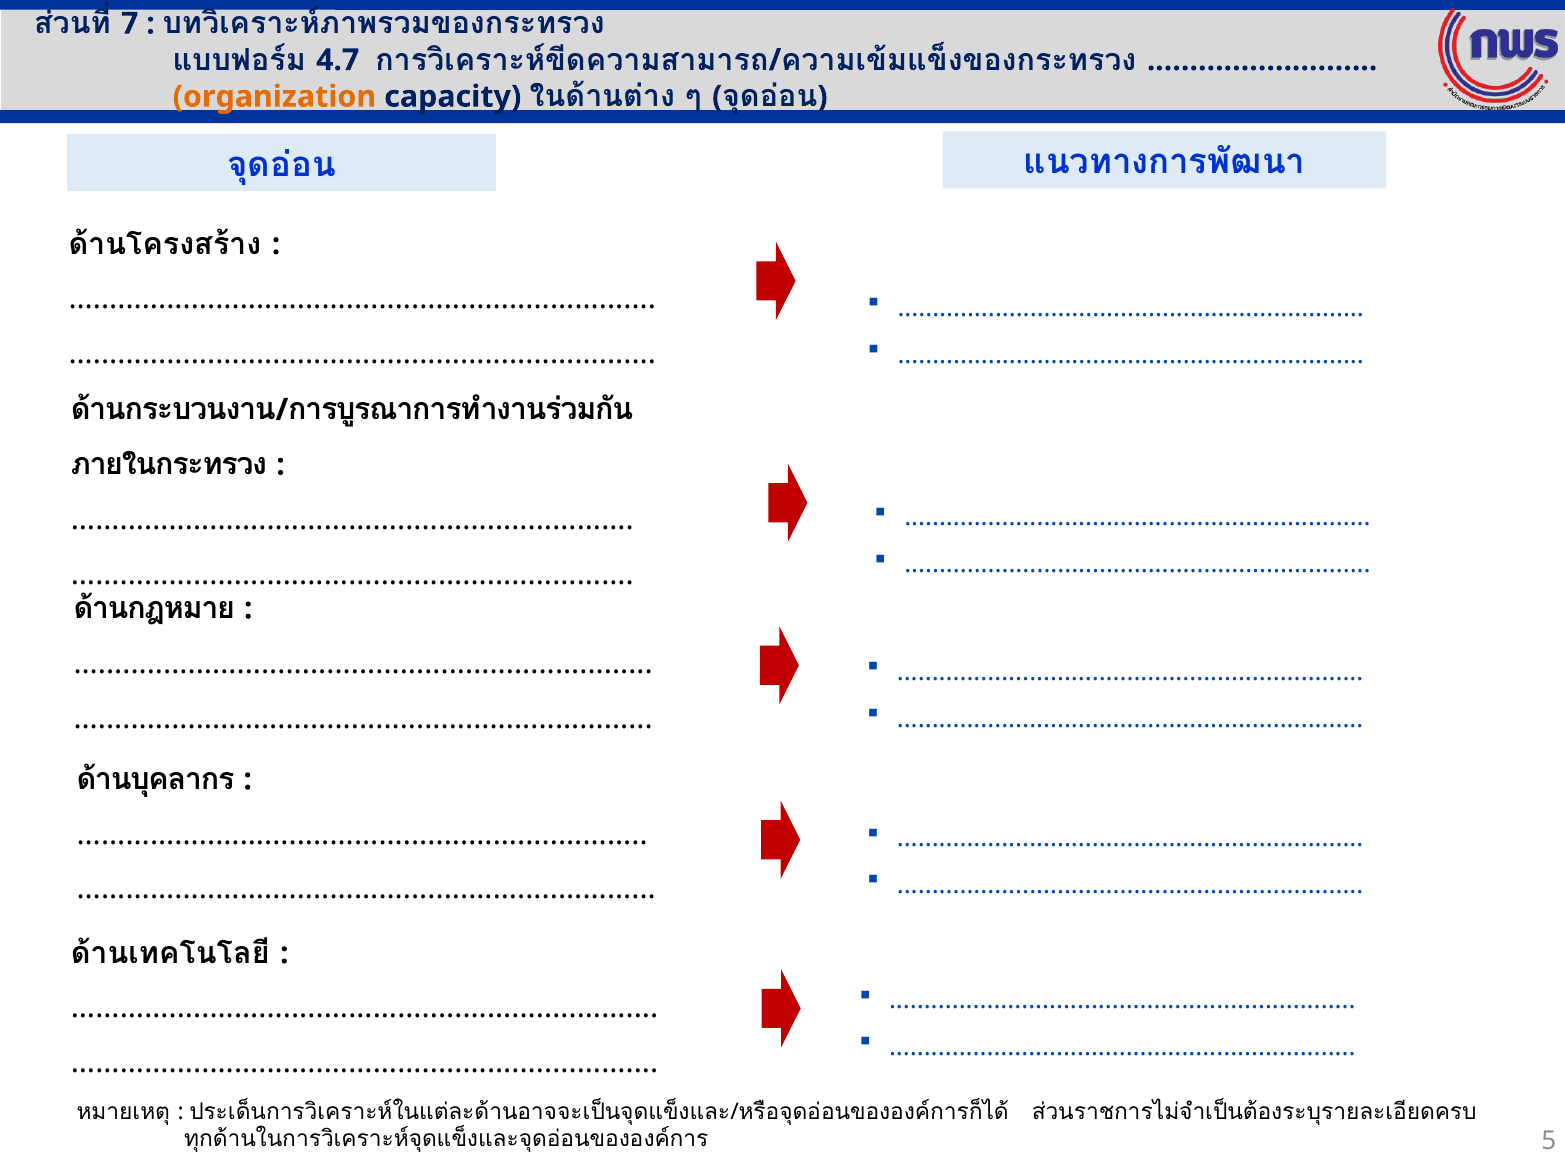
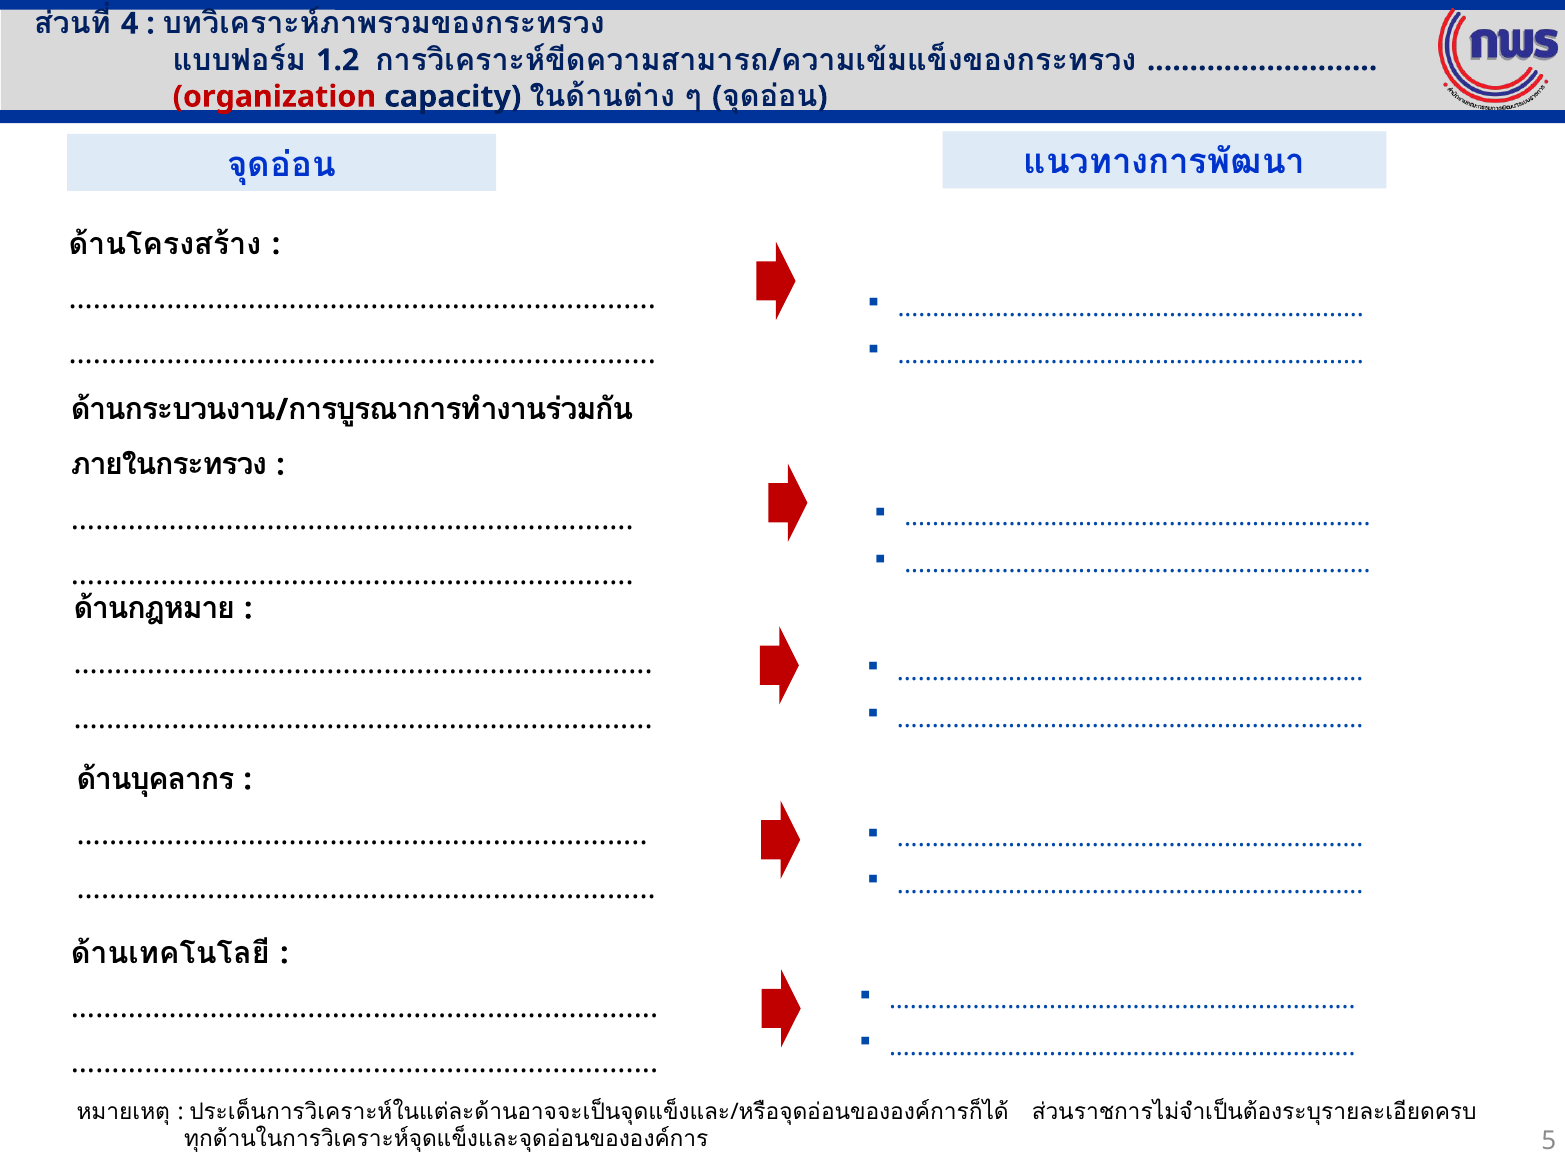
7: 7 -> 4
4.7: 4.7 -> 1.2
organization colour: orange -> red
